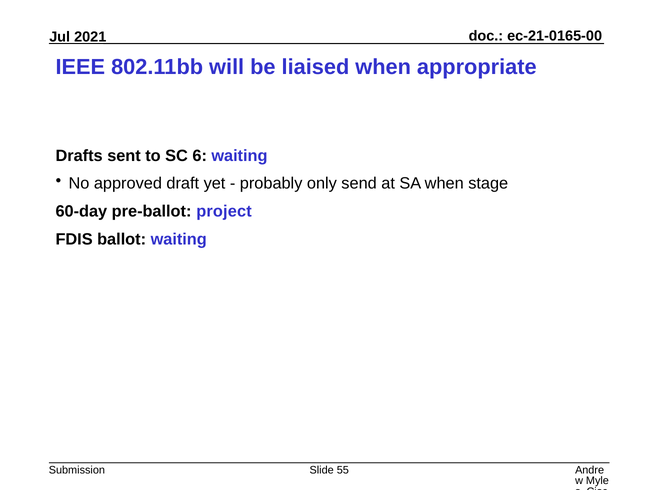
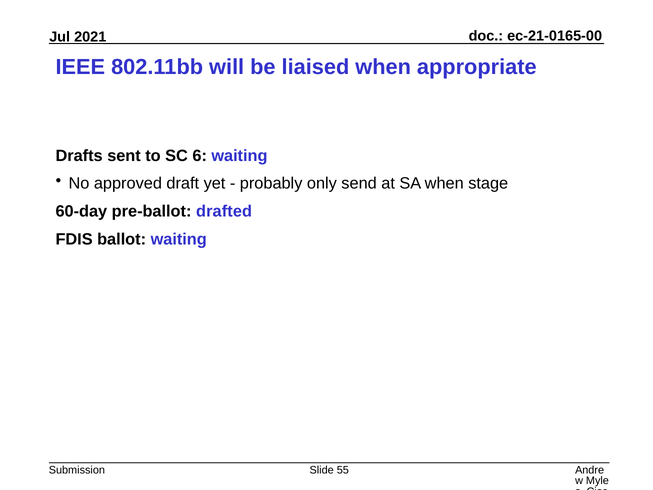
project: project -> drafted
